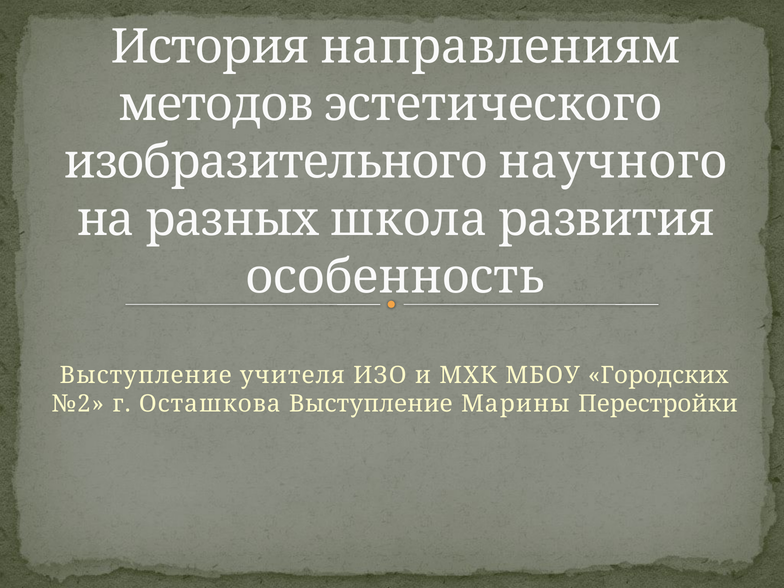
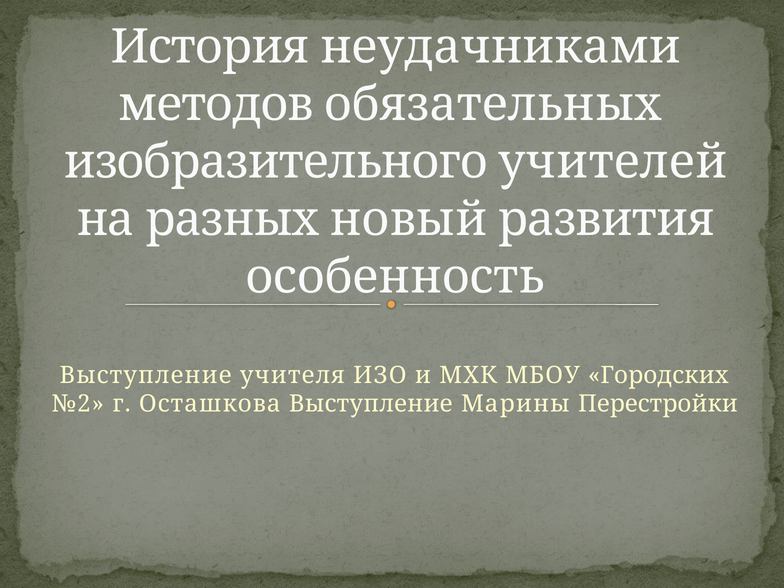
направлениям: направлениям -> неудачниками
эстетического: эстетического -> обязательных
научного: научного -> учителей
школа: школа -> новый
